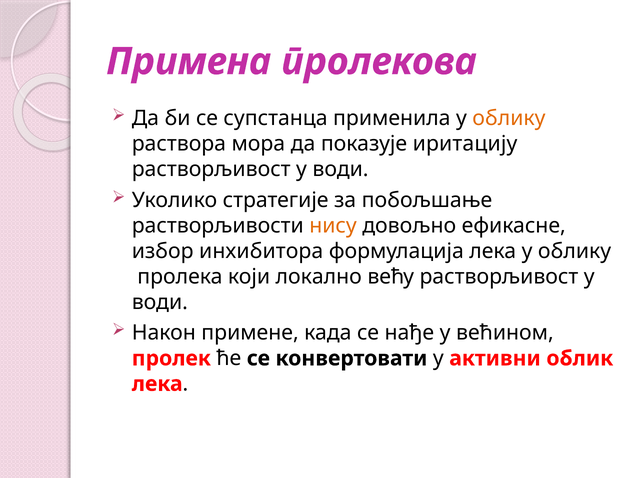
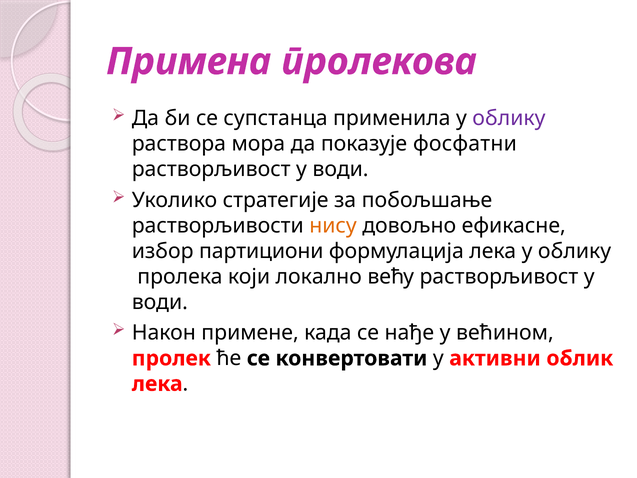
облику at (509, 118) colour: orange -> purple
иритацију: иритацију -> фосфатни
инхибитора: инхибитора -> партициони
